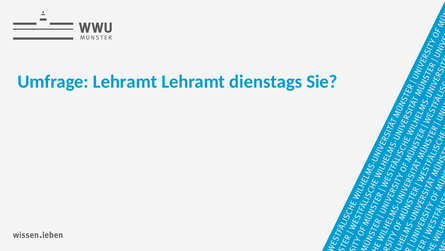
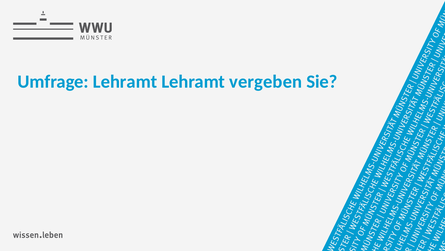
dienstags: dienstags -> vergeben
